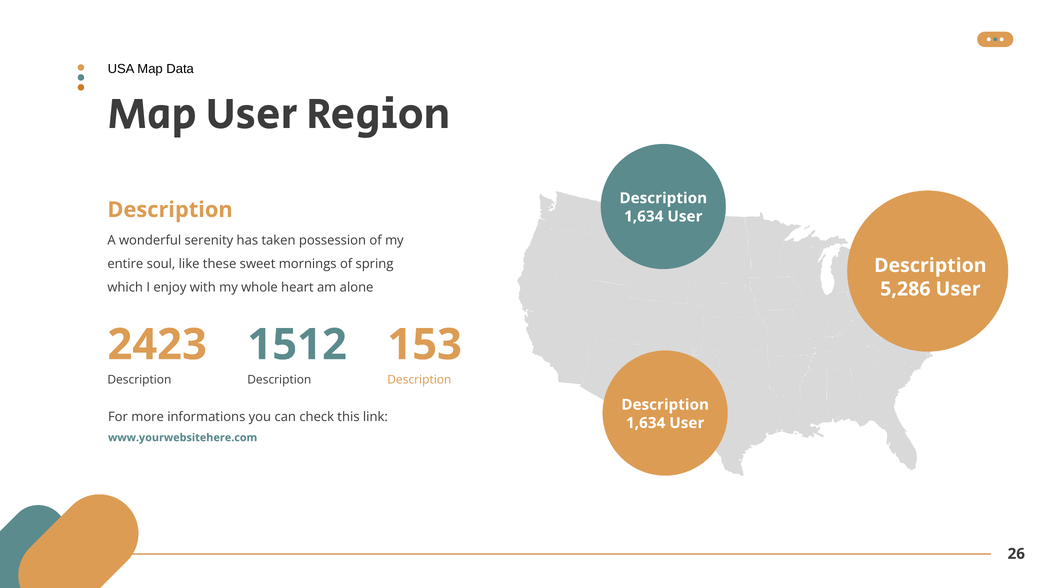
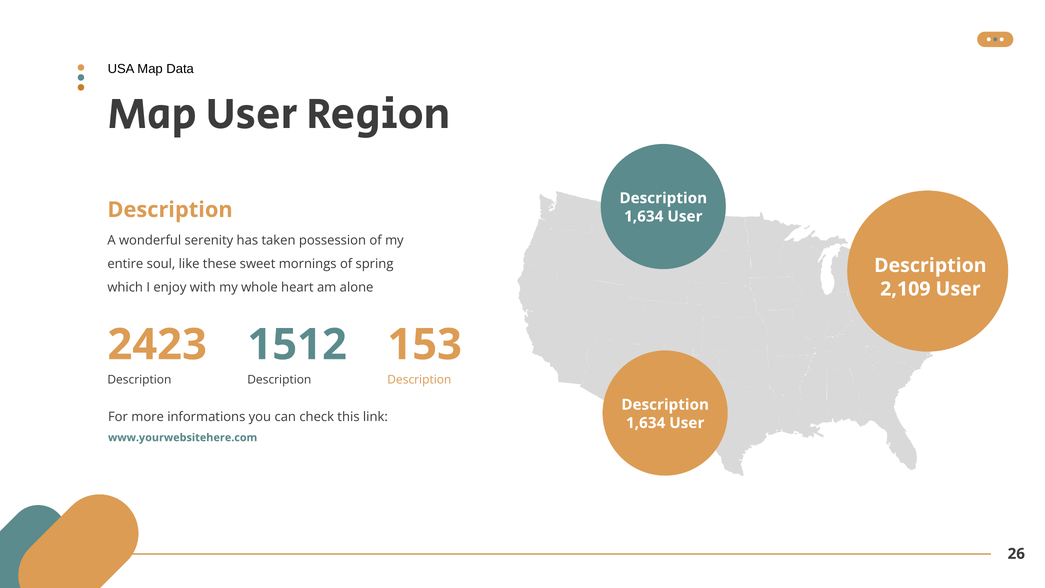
5,286: 5,286 -> 2,109
